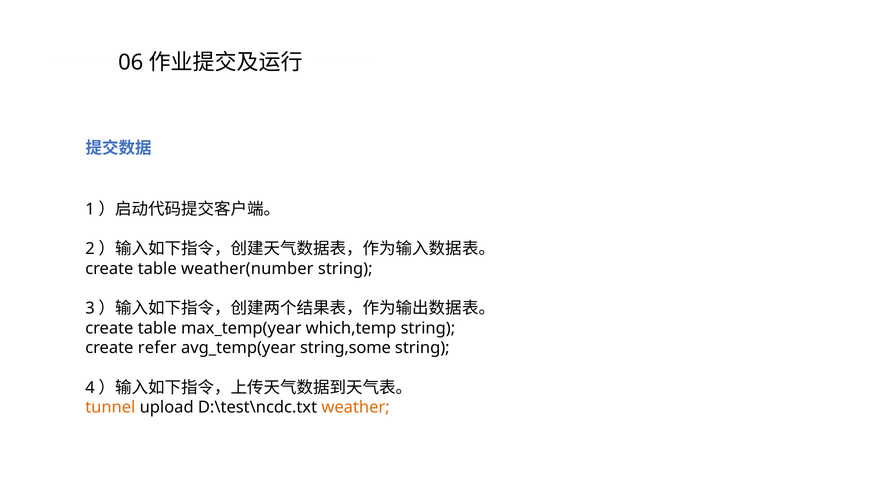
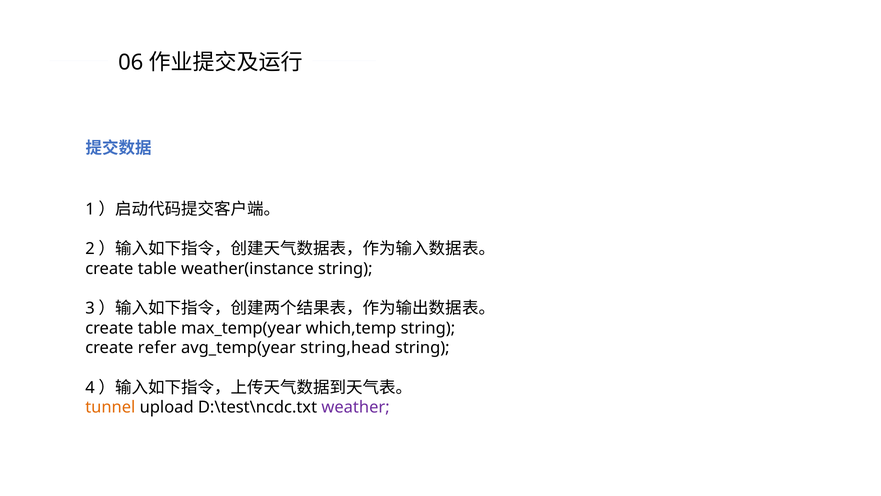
weather(number: weather(number -> weather(instance
string,some: string,some -> string,head
weather colour: orange -> purple
